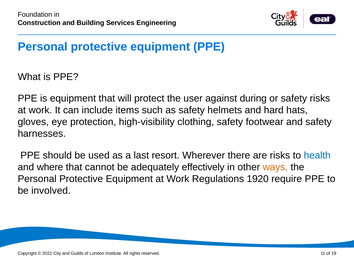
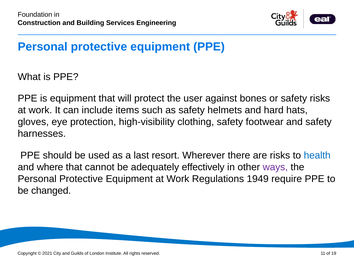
during: during -> bones
ways colour: orange -> purple
1920: 1920 -> 1949
involved: involved -> changed
